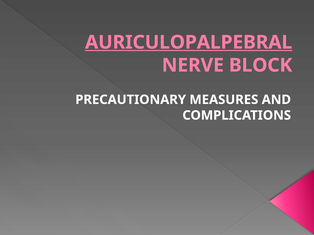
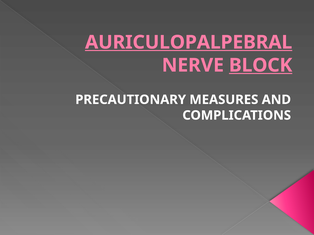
BLOCK underline: none -> present
